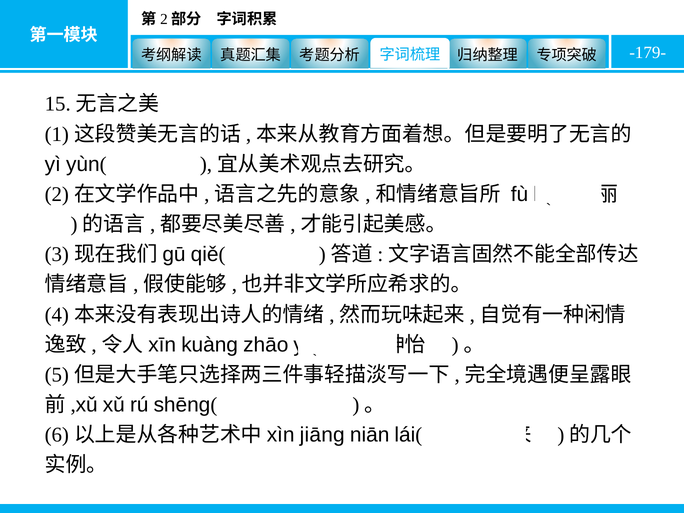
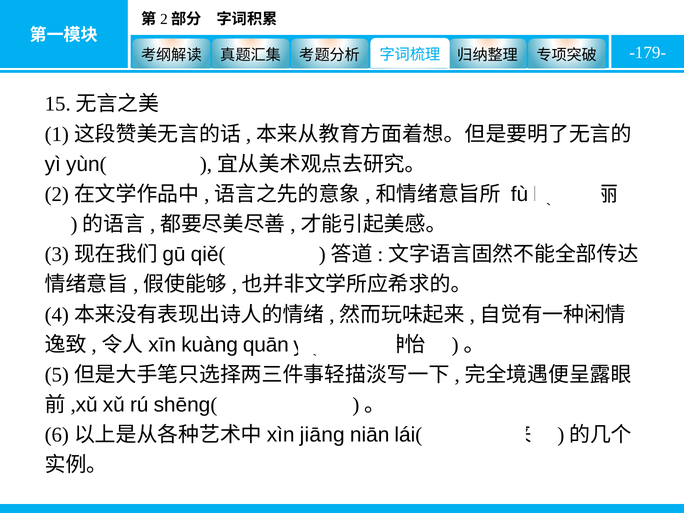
zhāo: zhāo -> quān
